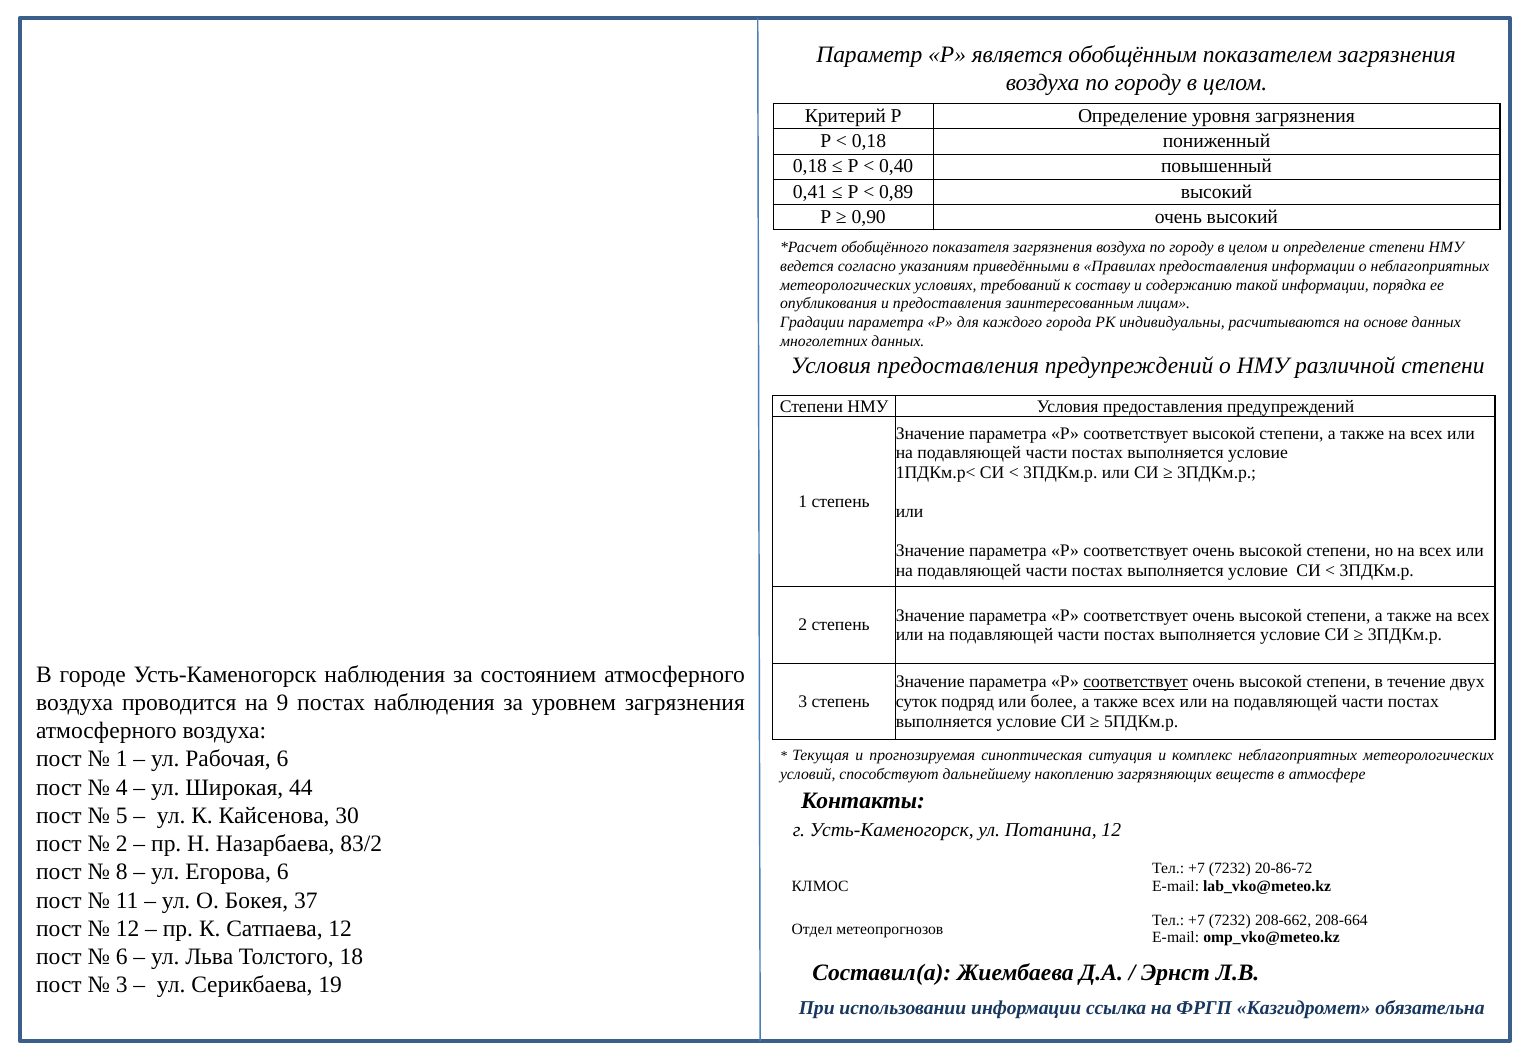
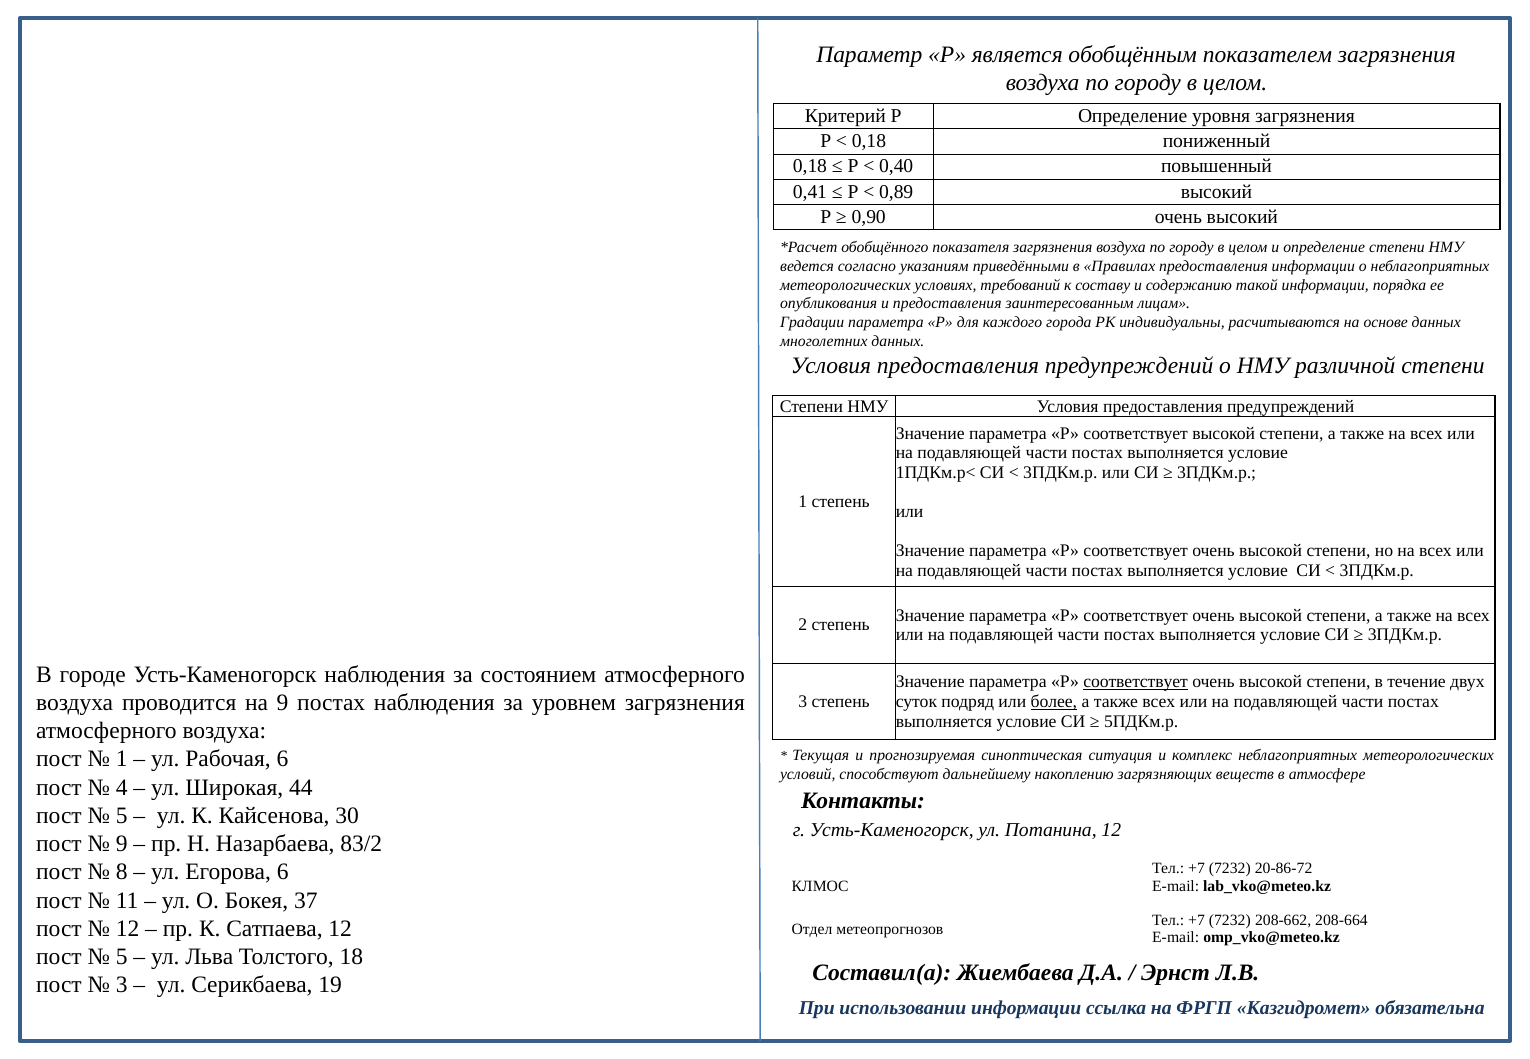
более underline: none -> present
2 at (122, 844): 2 -> 9
6 at (122, 957): 6 -> 5
